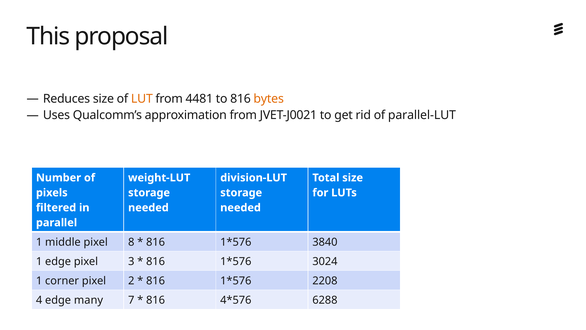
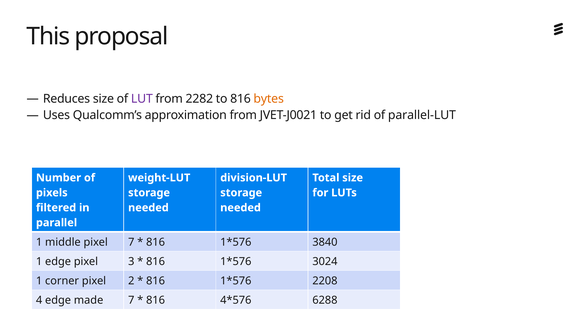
LUT colour: orange -> purple
4481: 4481 -> 2282
pixel 8: 8 -> 7
many: many -> made
